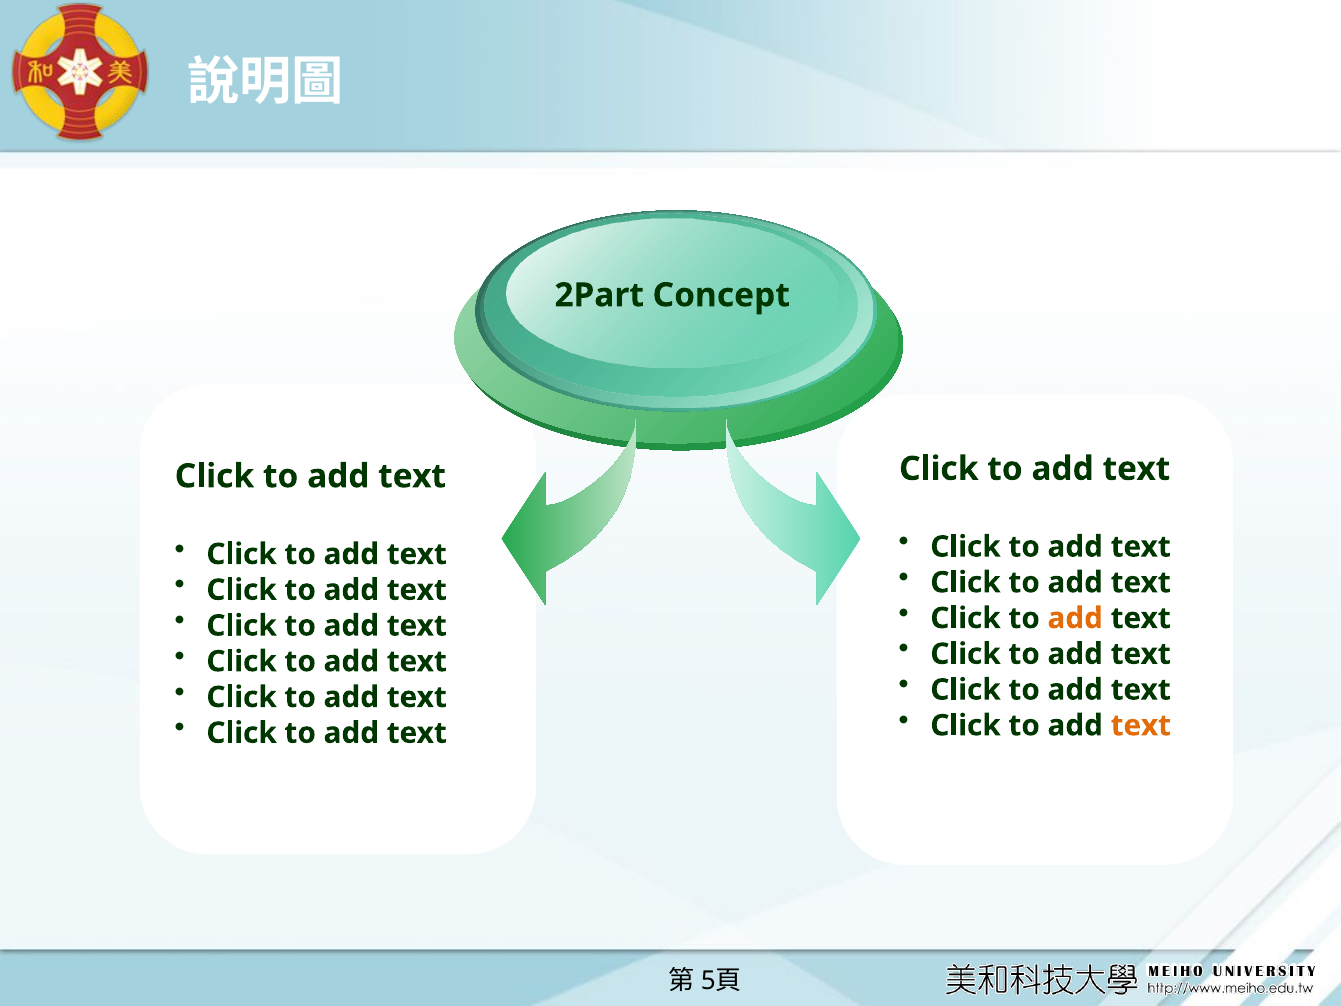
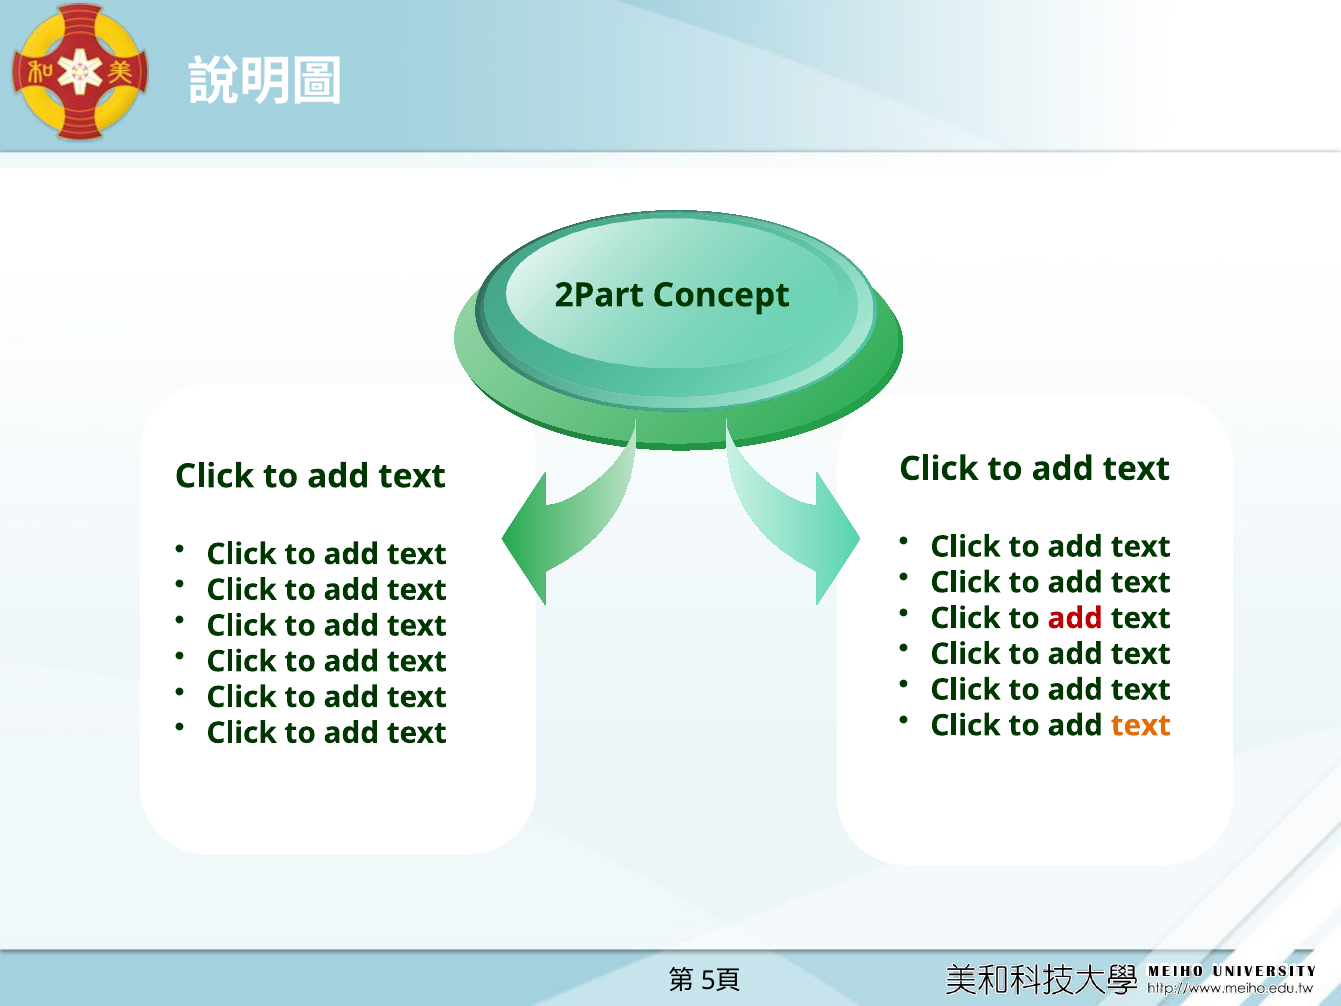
add at (1075, 618) colour: orange -> red
